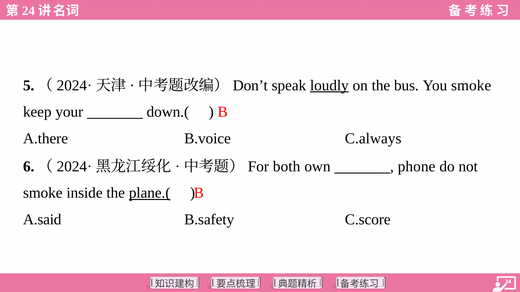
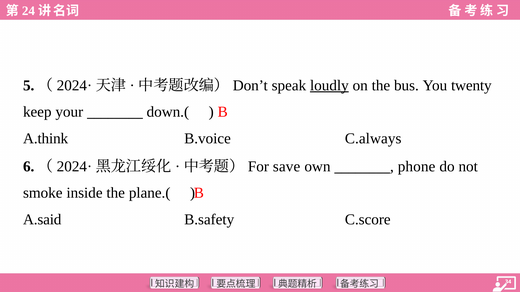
You smoke: smoke -> twenty
A.there: A.there -> A.think
both: both -> save
plane.( underline: present -> none
